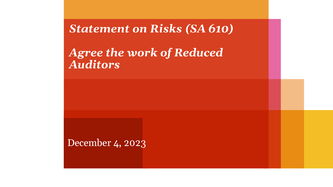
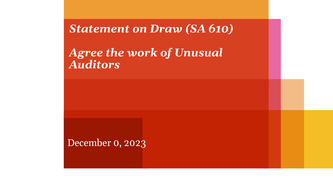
Risks: Risks -> Draw
Reduced: Reduced -> Unusual
4: 4 -> 0
